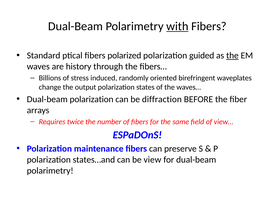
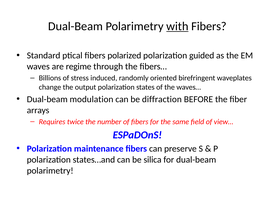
the at (232, 56) underline: present -> none
history: history -> regime
Dual-beam polarization: polarization -> modulation
view: view -> silica
